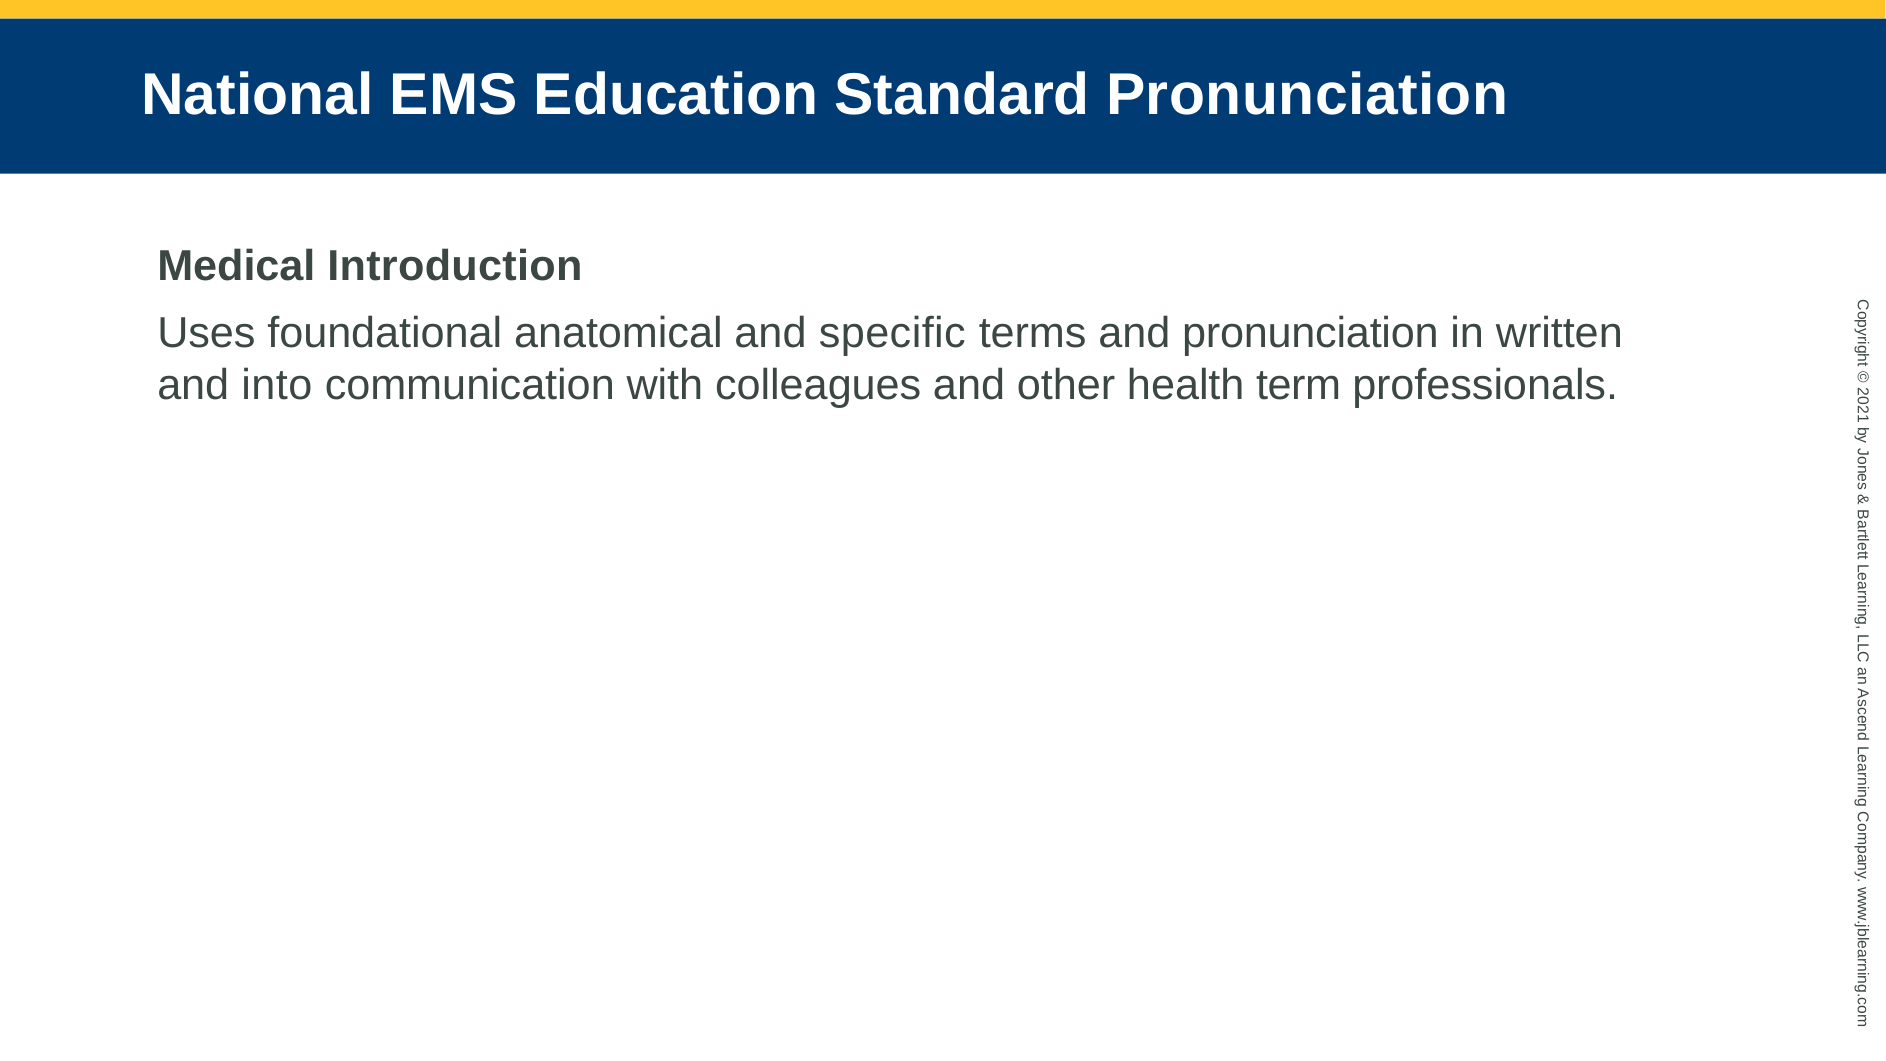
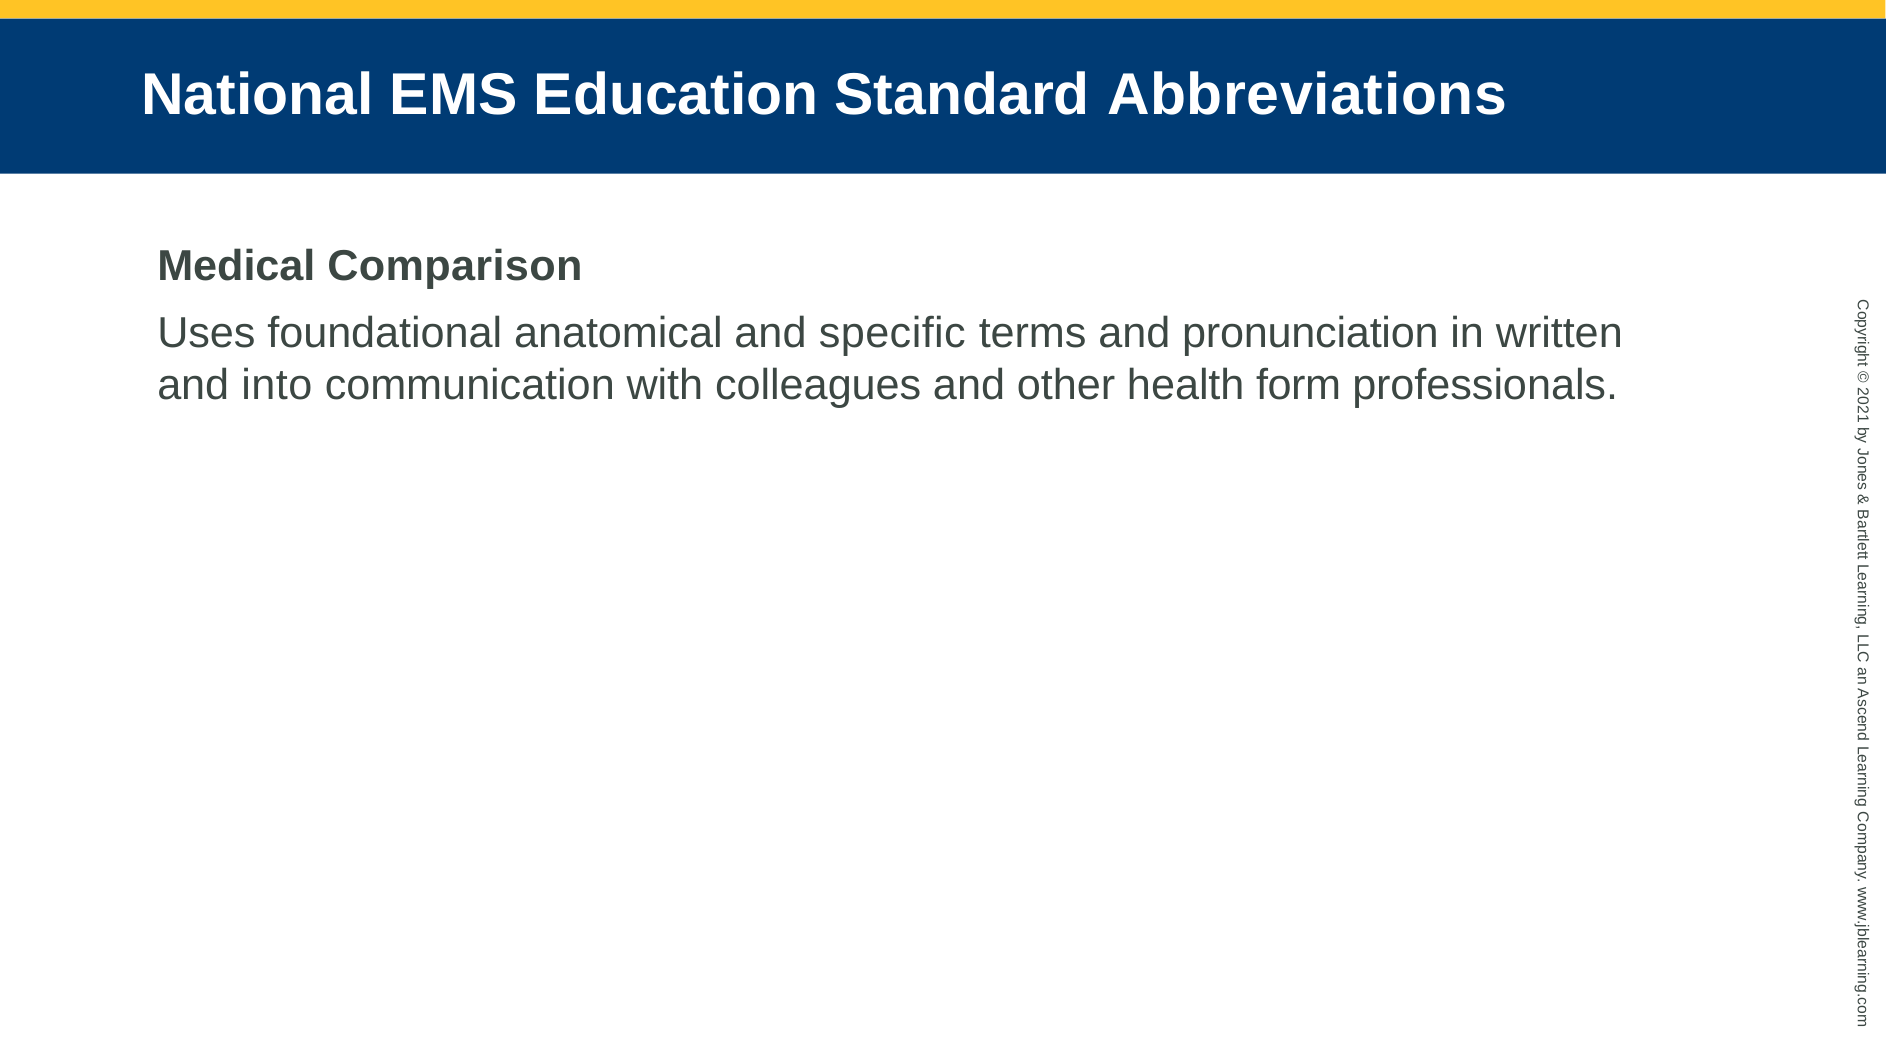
Standard Pronunciation: Pronunciation -> Abbreviations
Introduction: Introduction -> Comparison
term: term -> form
